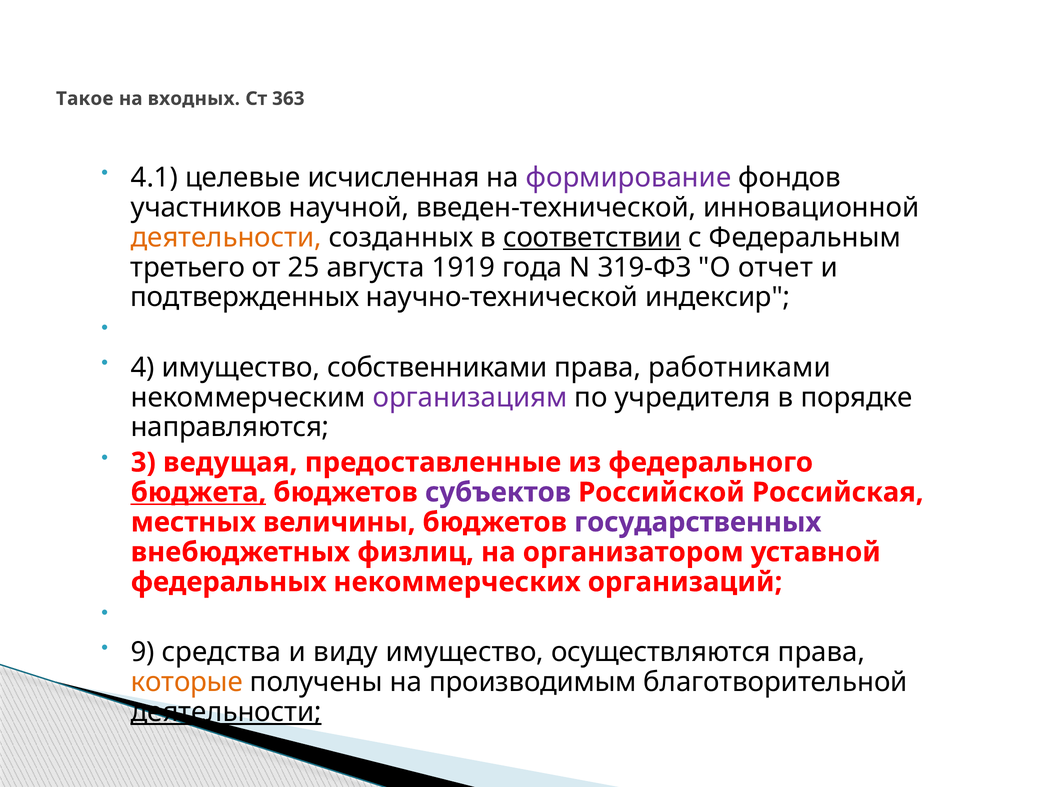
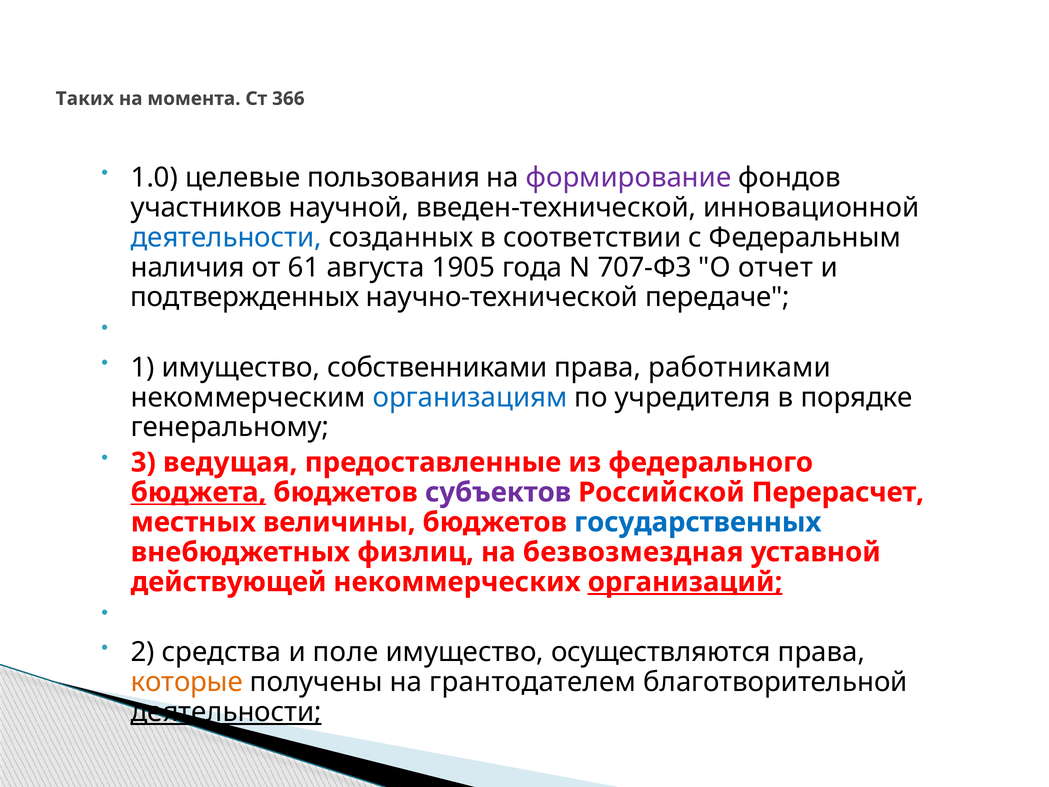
Такое: Такое -> Таких
входных: входных -> момента
363: 363 -> 366
4.1: 4.1 -> 1.0
исчисленная: исчисленная -> пользования
деятельности at (226, 237) colour: orange -> blue
соответствии underline: present -> none
третьего: третьего -> наличия
25: 25 -> 61
1919: 1919 -> 1905
319-ФЗ: 319-ФЗ -> 707-ФЗ
индексир: индексир -> передаче
4: 4 -> 1
организациям colour: purple -> blue
направляются: направляются -> генеральному
Российская: Российская -> Перерасчет
государственных colour: purple -> blue
организатором: организатором -> безвозмездная
федеральных: федеральных -> действующей
организаций underline: none -> present
9: 9 -> 2
виду: виду -> поле
производимым: производимым -> грантодателем
